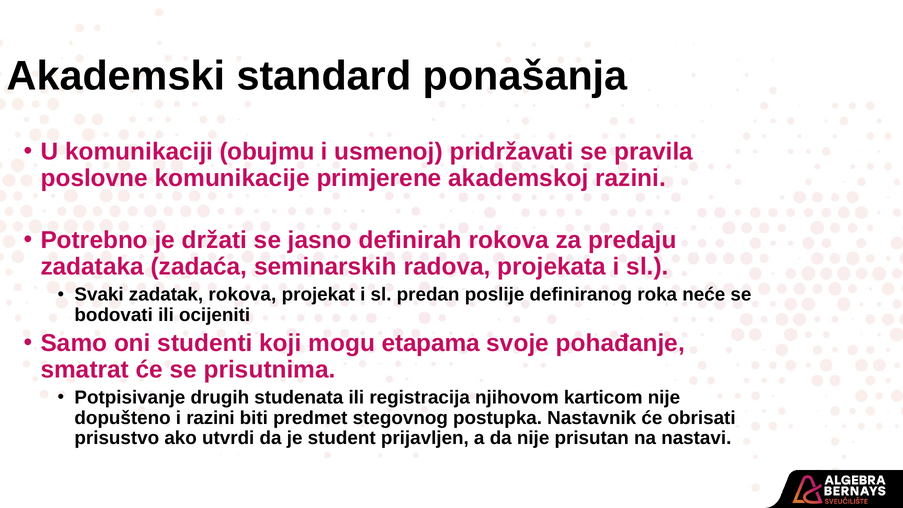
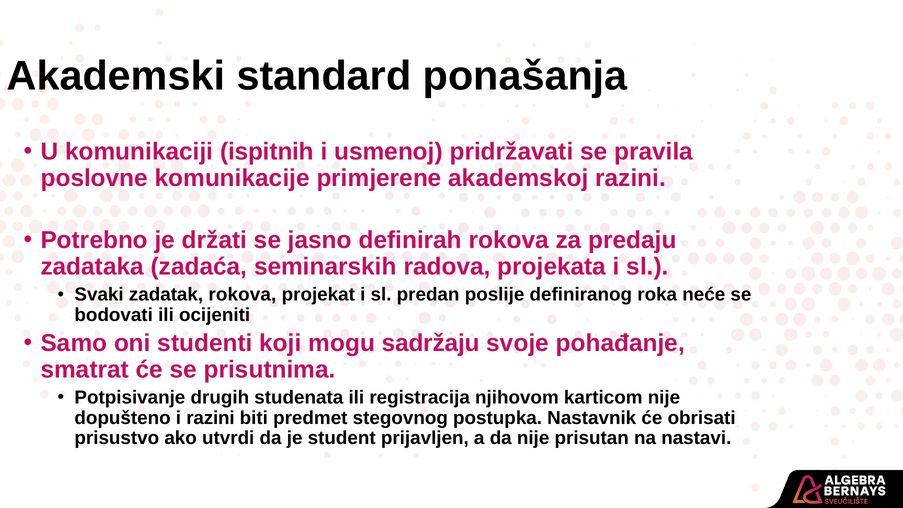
obujmu: obujmu -> ispitnih
etapama: etapama -> sadržaju
